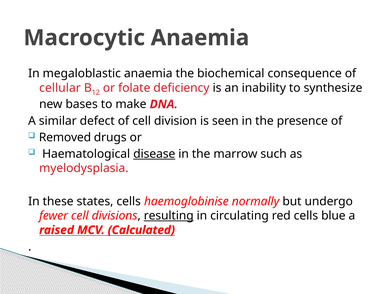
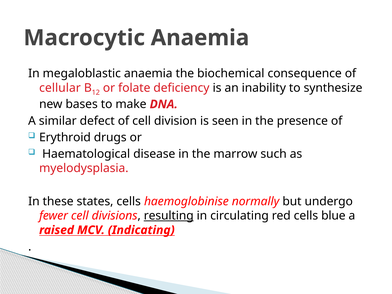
Removed: Removed -> Erythroid
disease underline: present -> none
Calculated: Calculated -> Indicating
